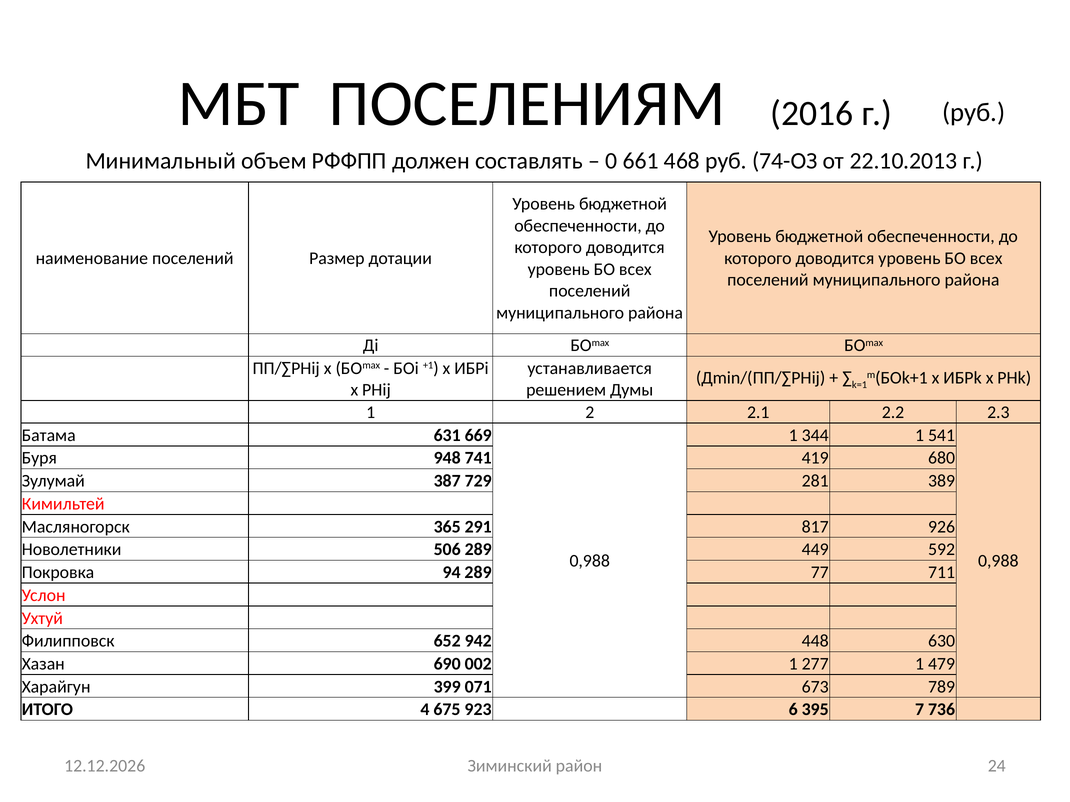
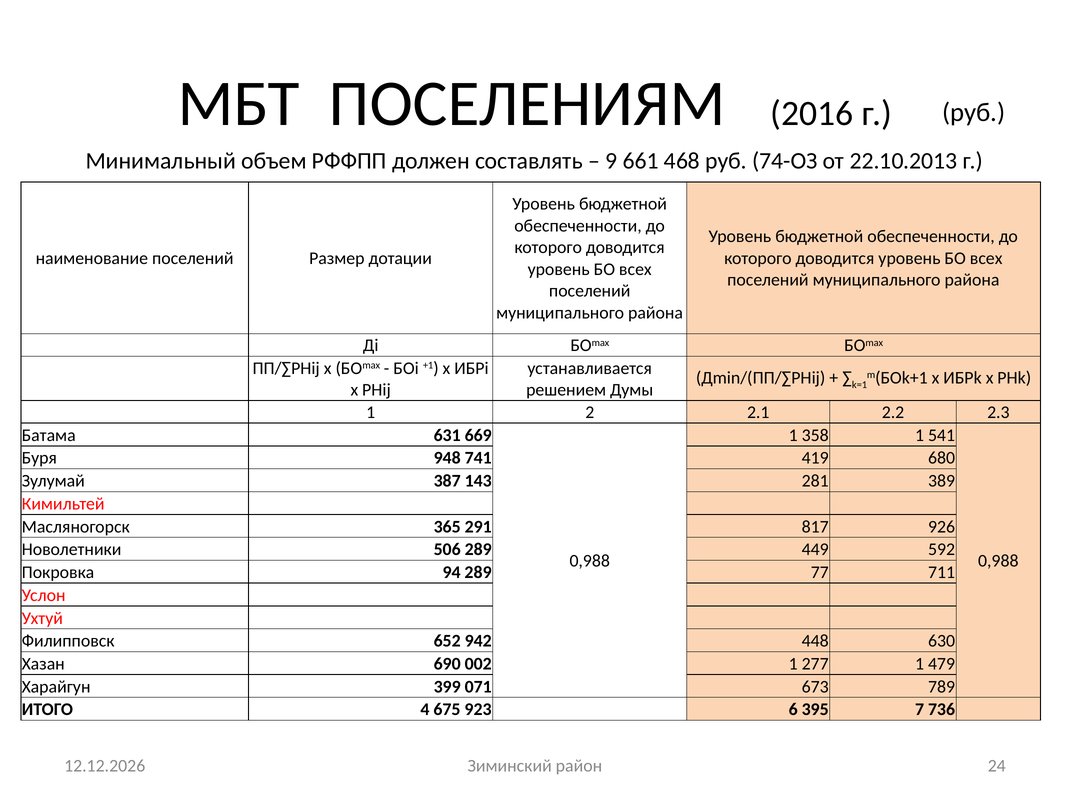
0: 0 -> 9
344: 344 -> 358
729: 729 -> 143
